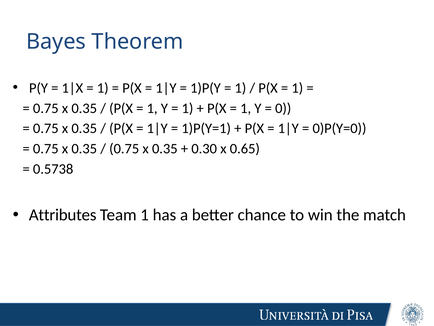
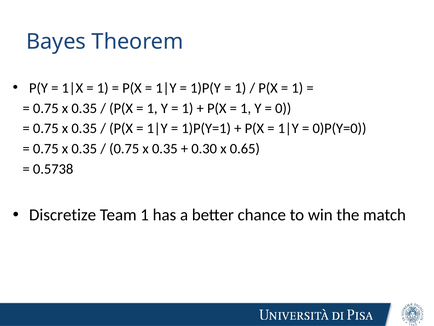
Attributes: Attributes -> Discretize
